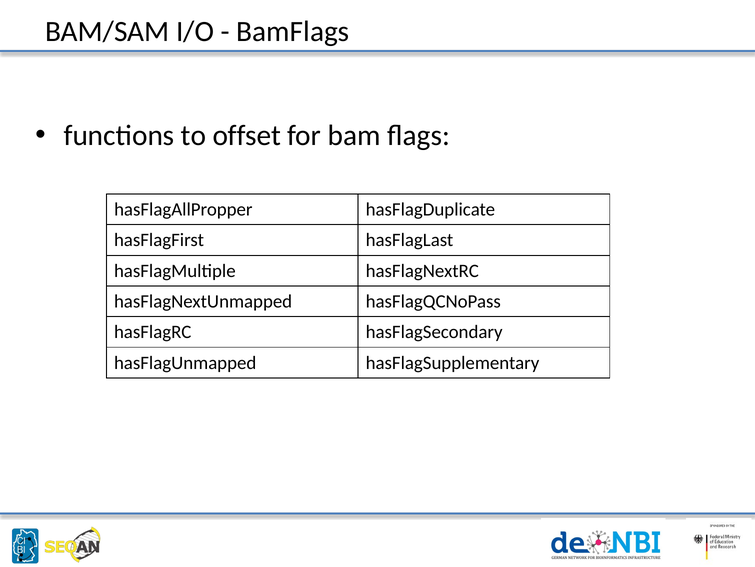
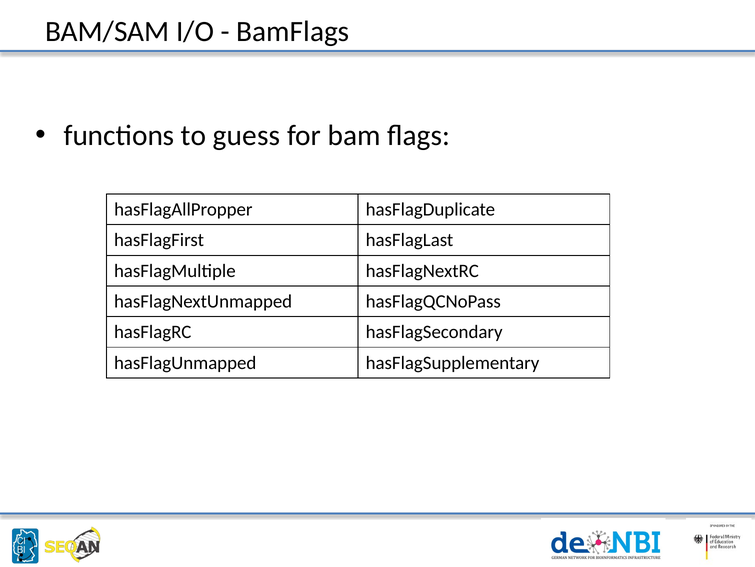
offset: offset -> guess
